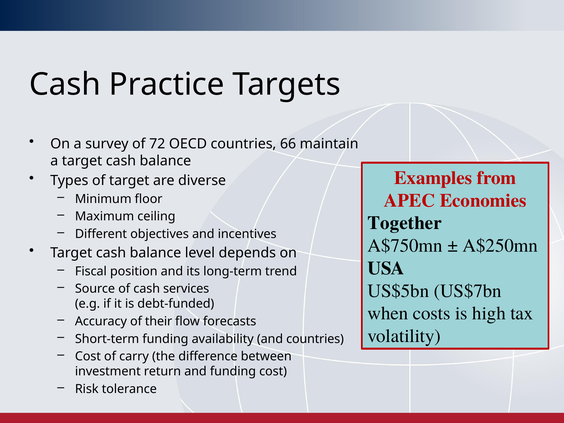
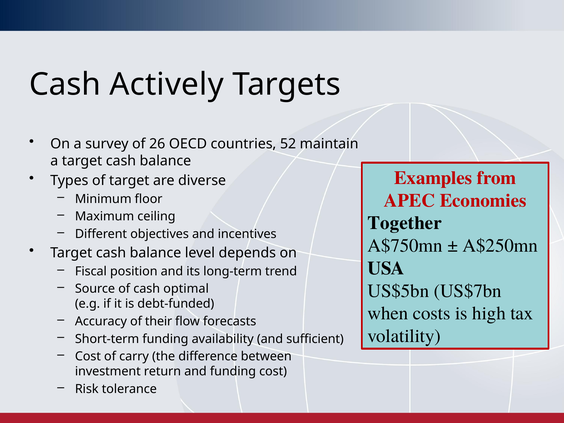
Practice: Practice -> Actively
72: 72 -> 26
66: 66 -> 52
services: services -> optimal
and countries: countries -> sufficient
